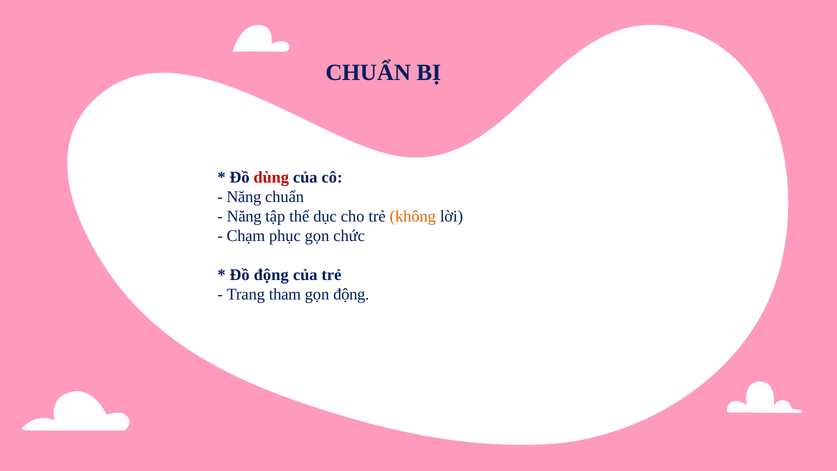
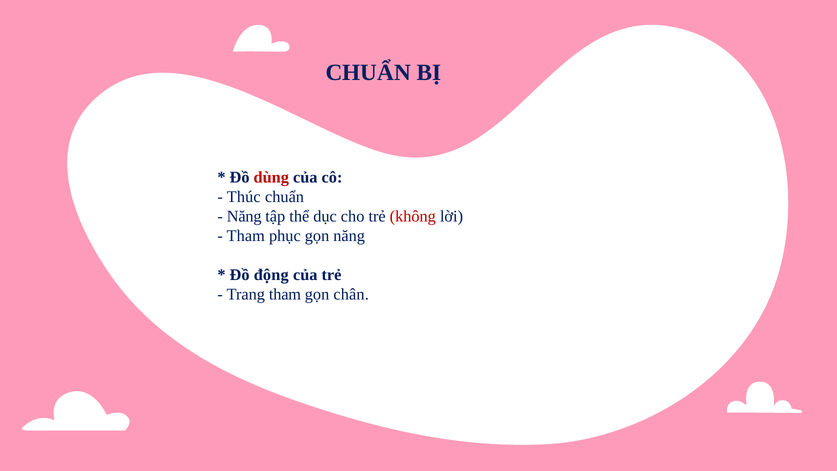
Năng at (244, 197): Năng -> Thúc
không colour: orange -> red
Chạm at (246, 236): Chạm -> Tham
gọn chức: chức -> năng
gọn động: động -> chân
